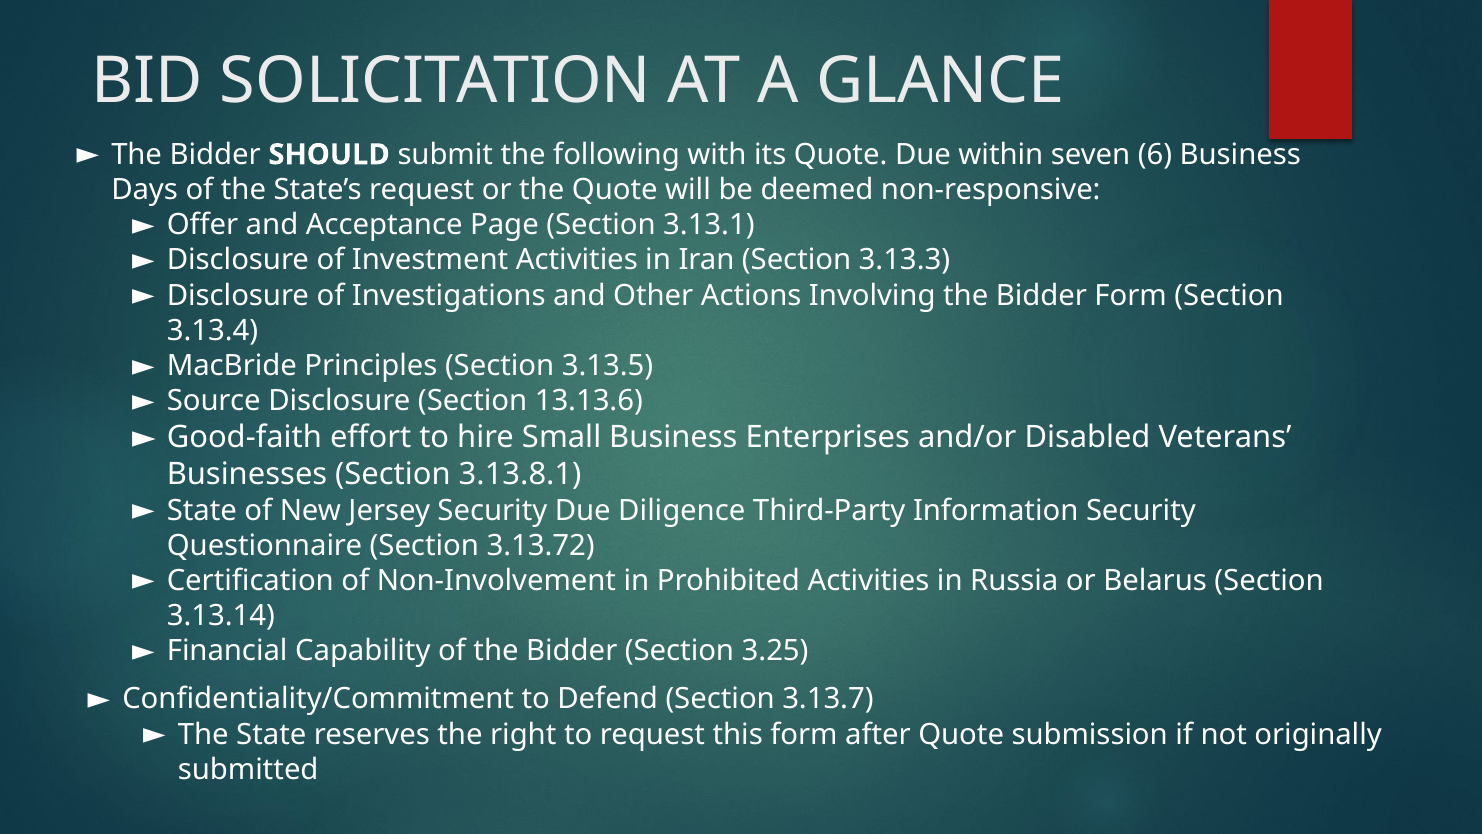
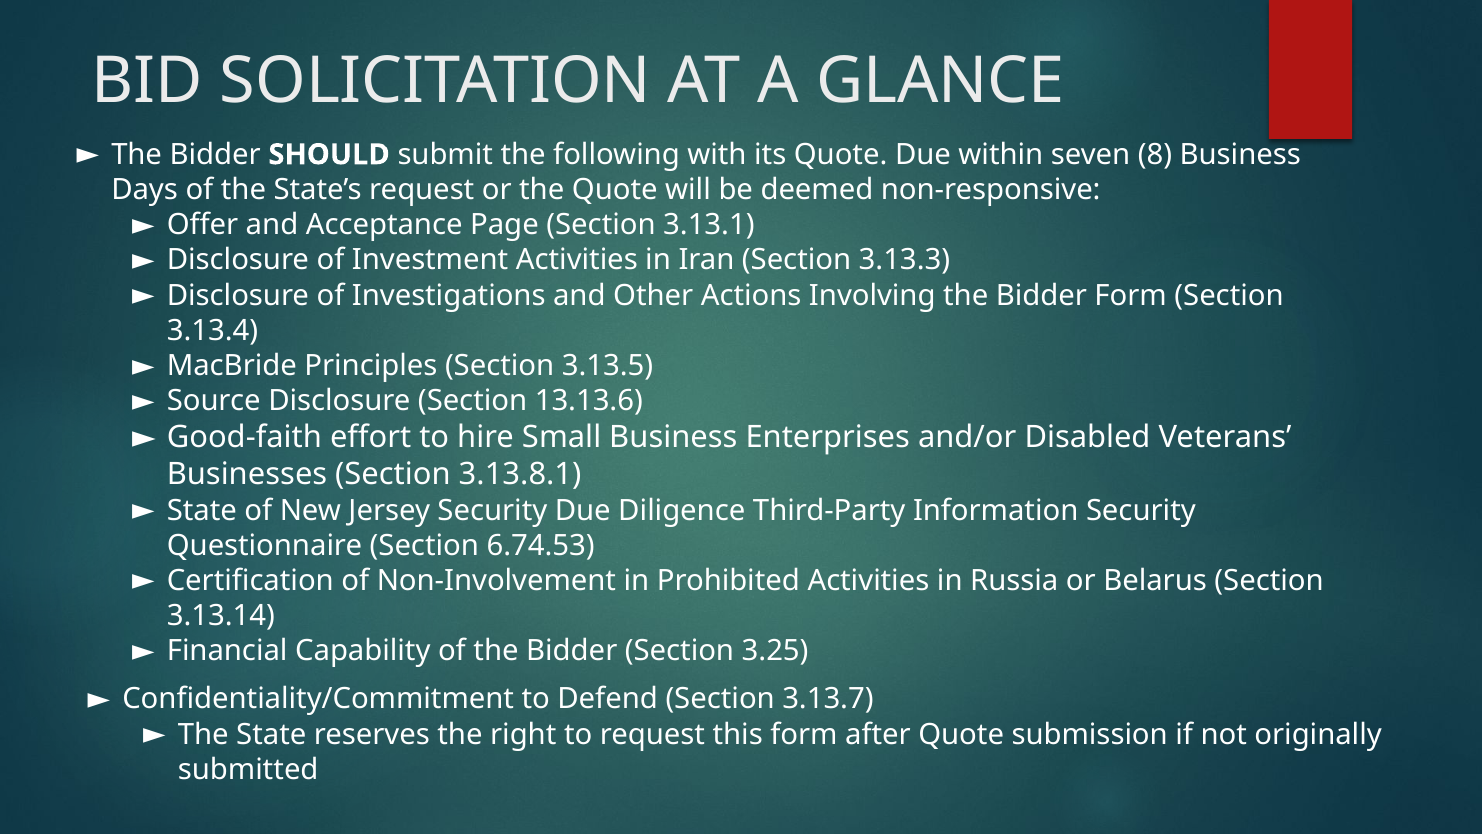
6: 6 -> 8
3.13.72: 3.13.72 -> 6.74.53
